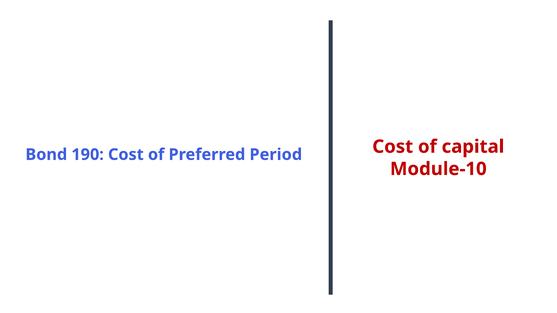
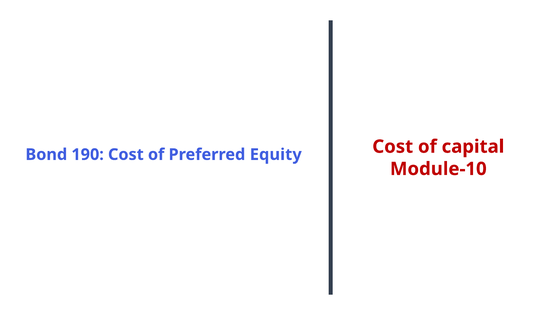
Period: Period -> Equity
